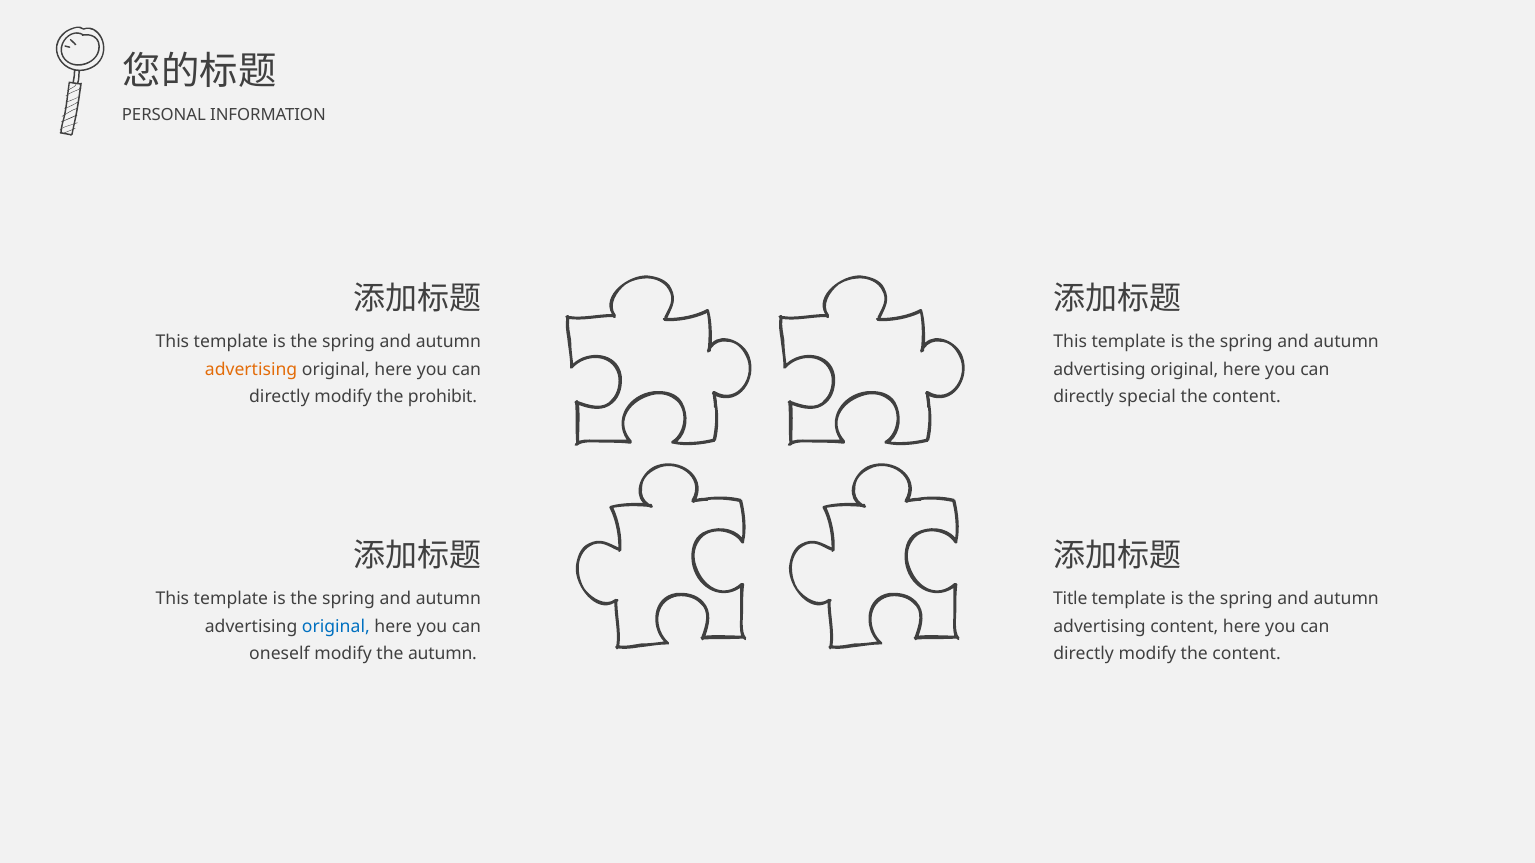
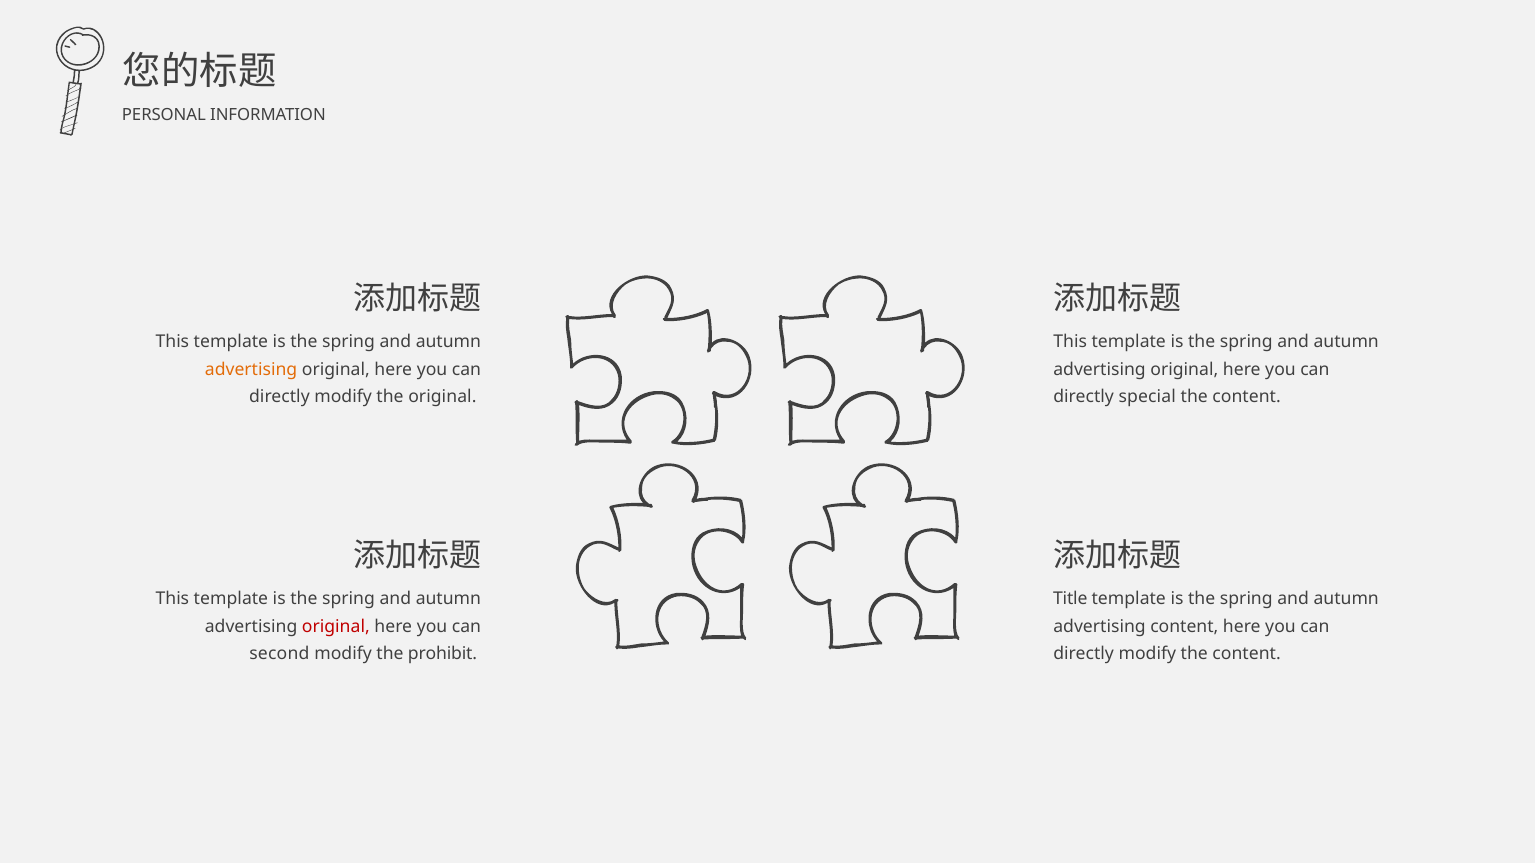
the prohibit: prohibit -> original
original at (336, 627) colour: blue -> red
oneself: oneself -> second
the autumn: autumn -> prohibit
